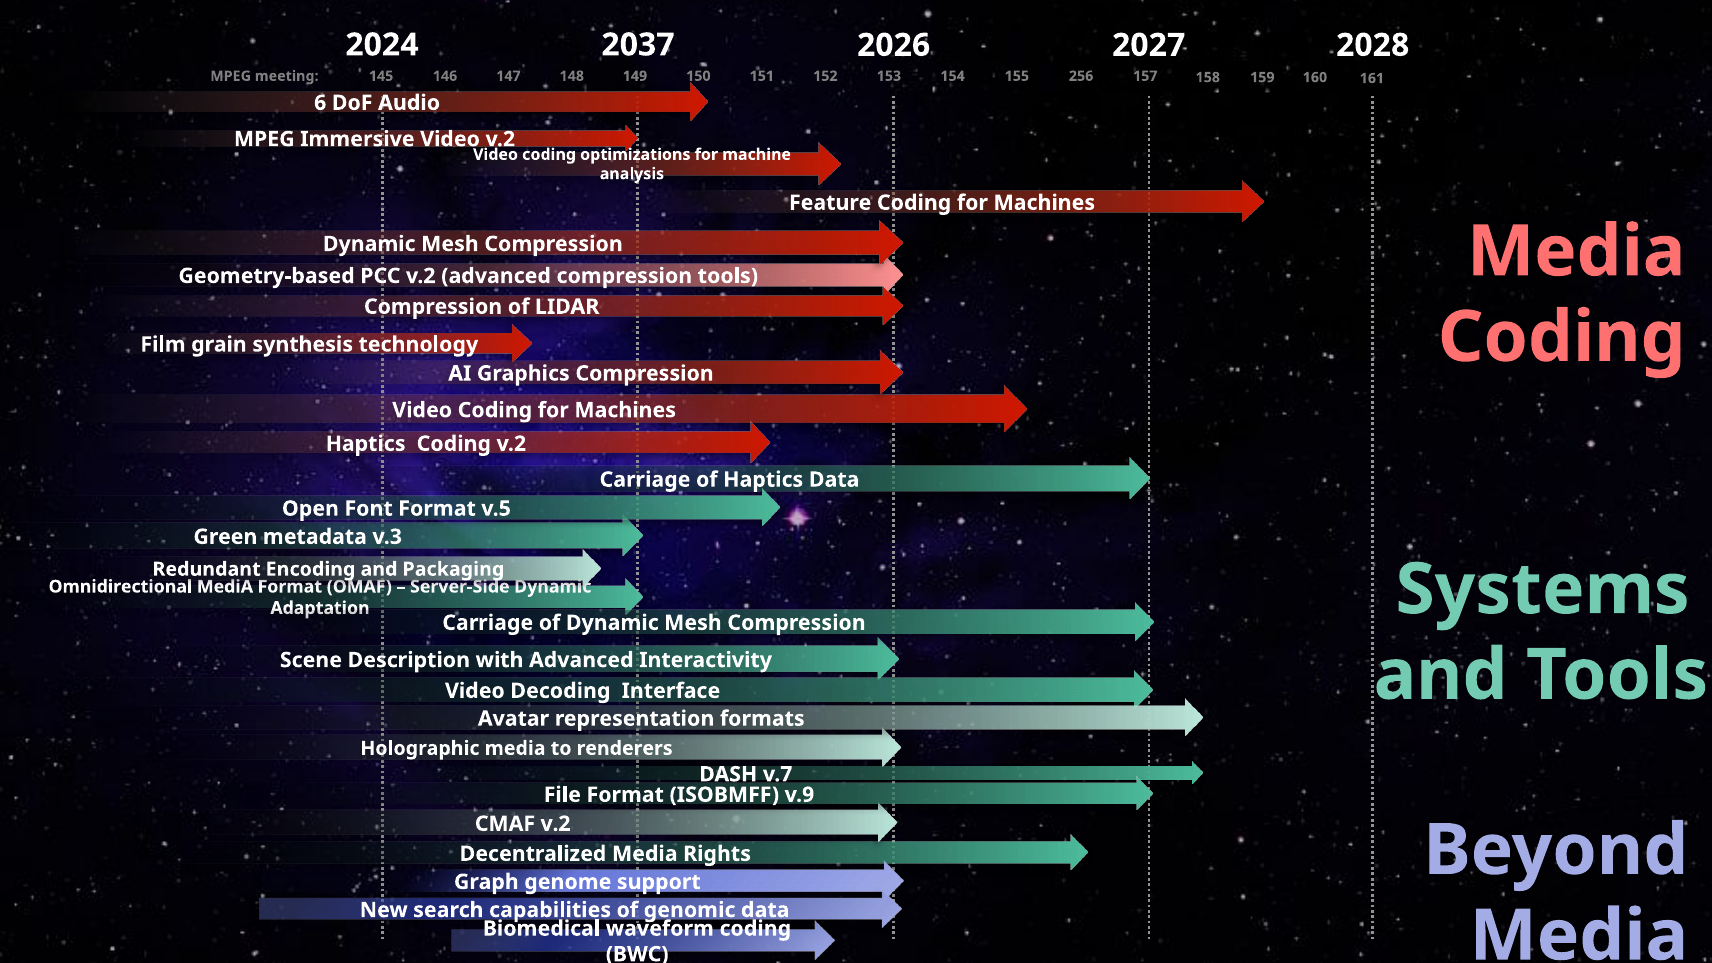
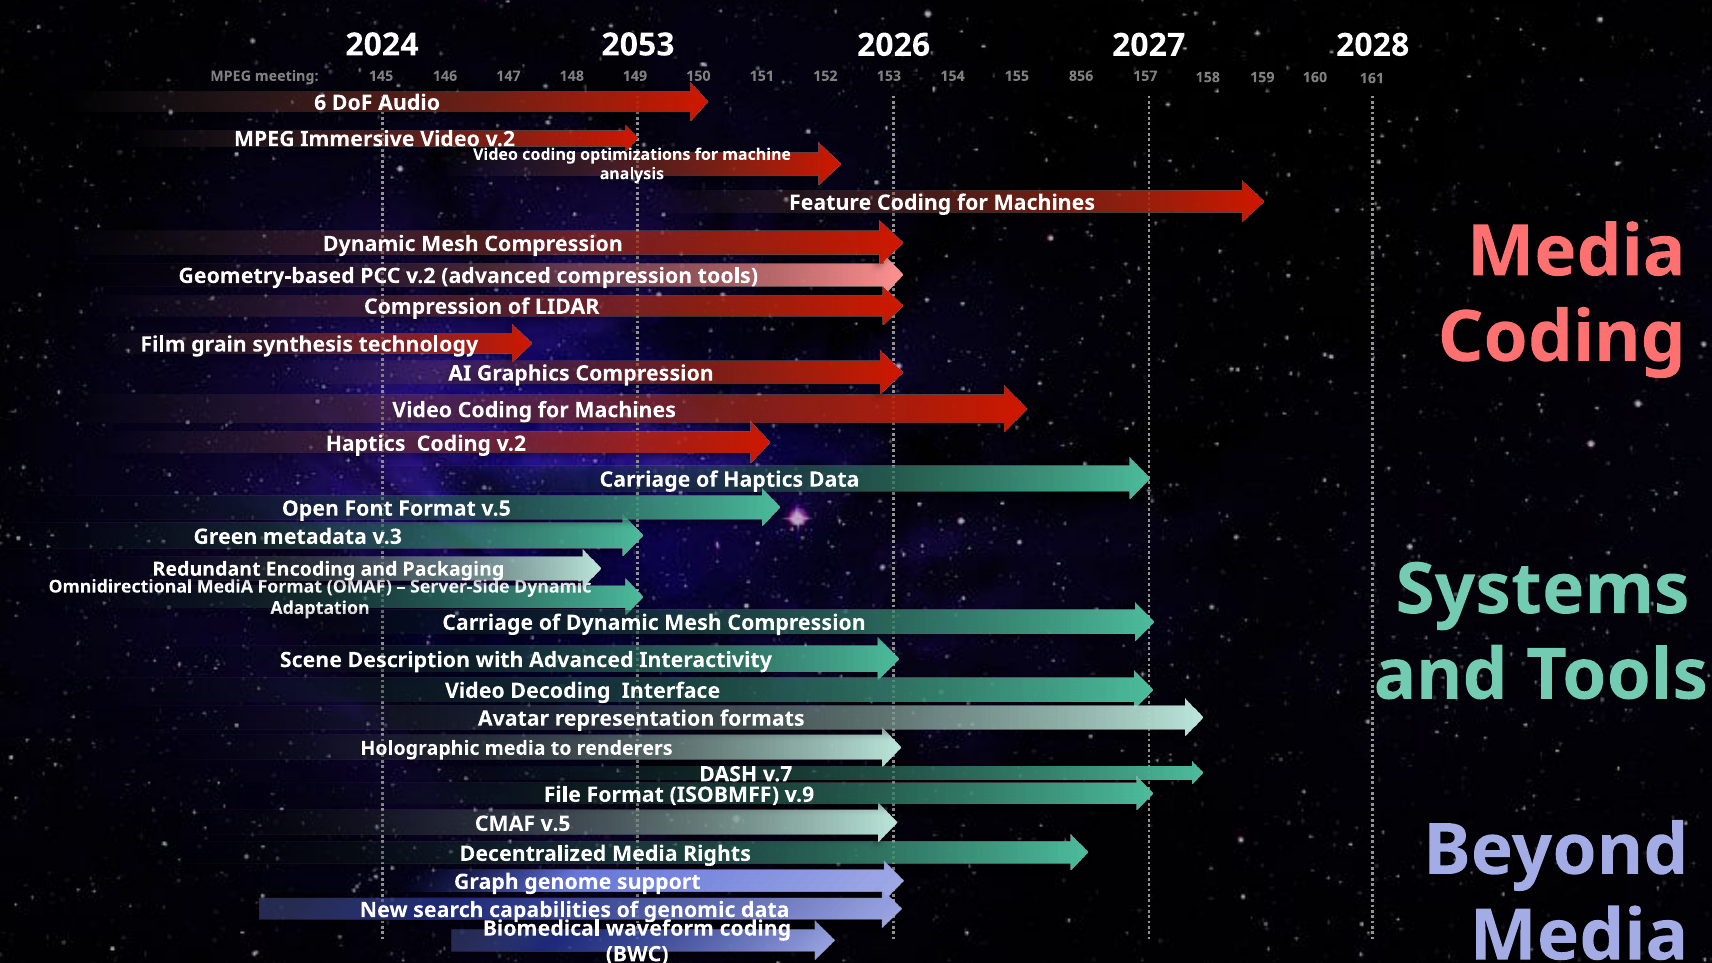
2037: 2037 -> 2053
256: 256 -> 856
CMAF v.2: v.2 -> v.5
